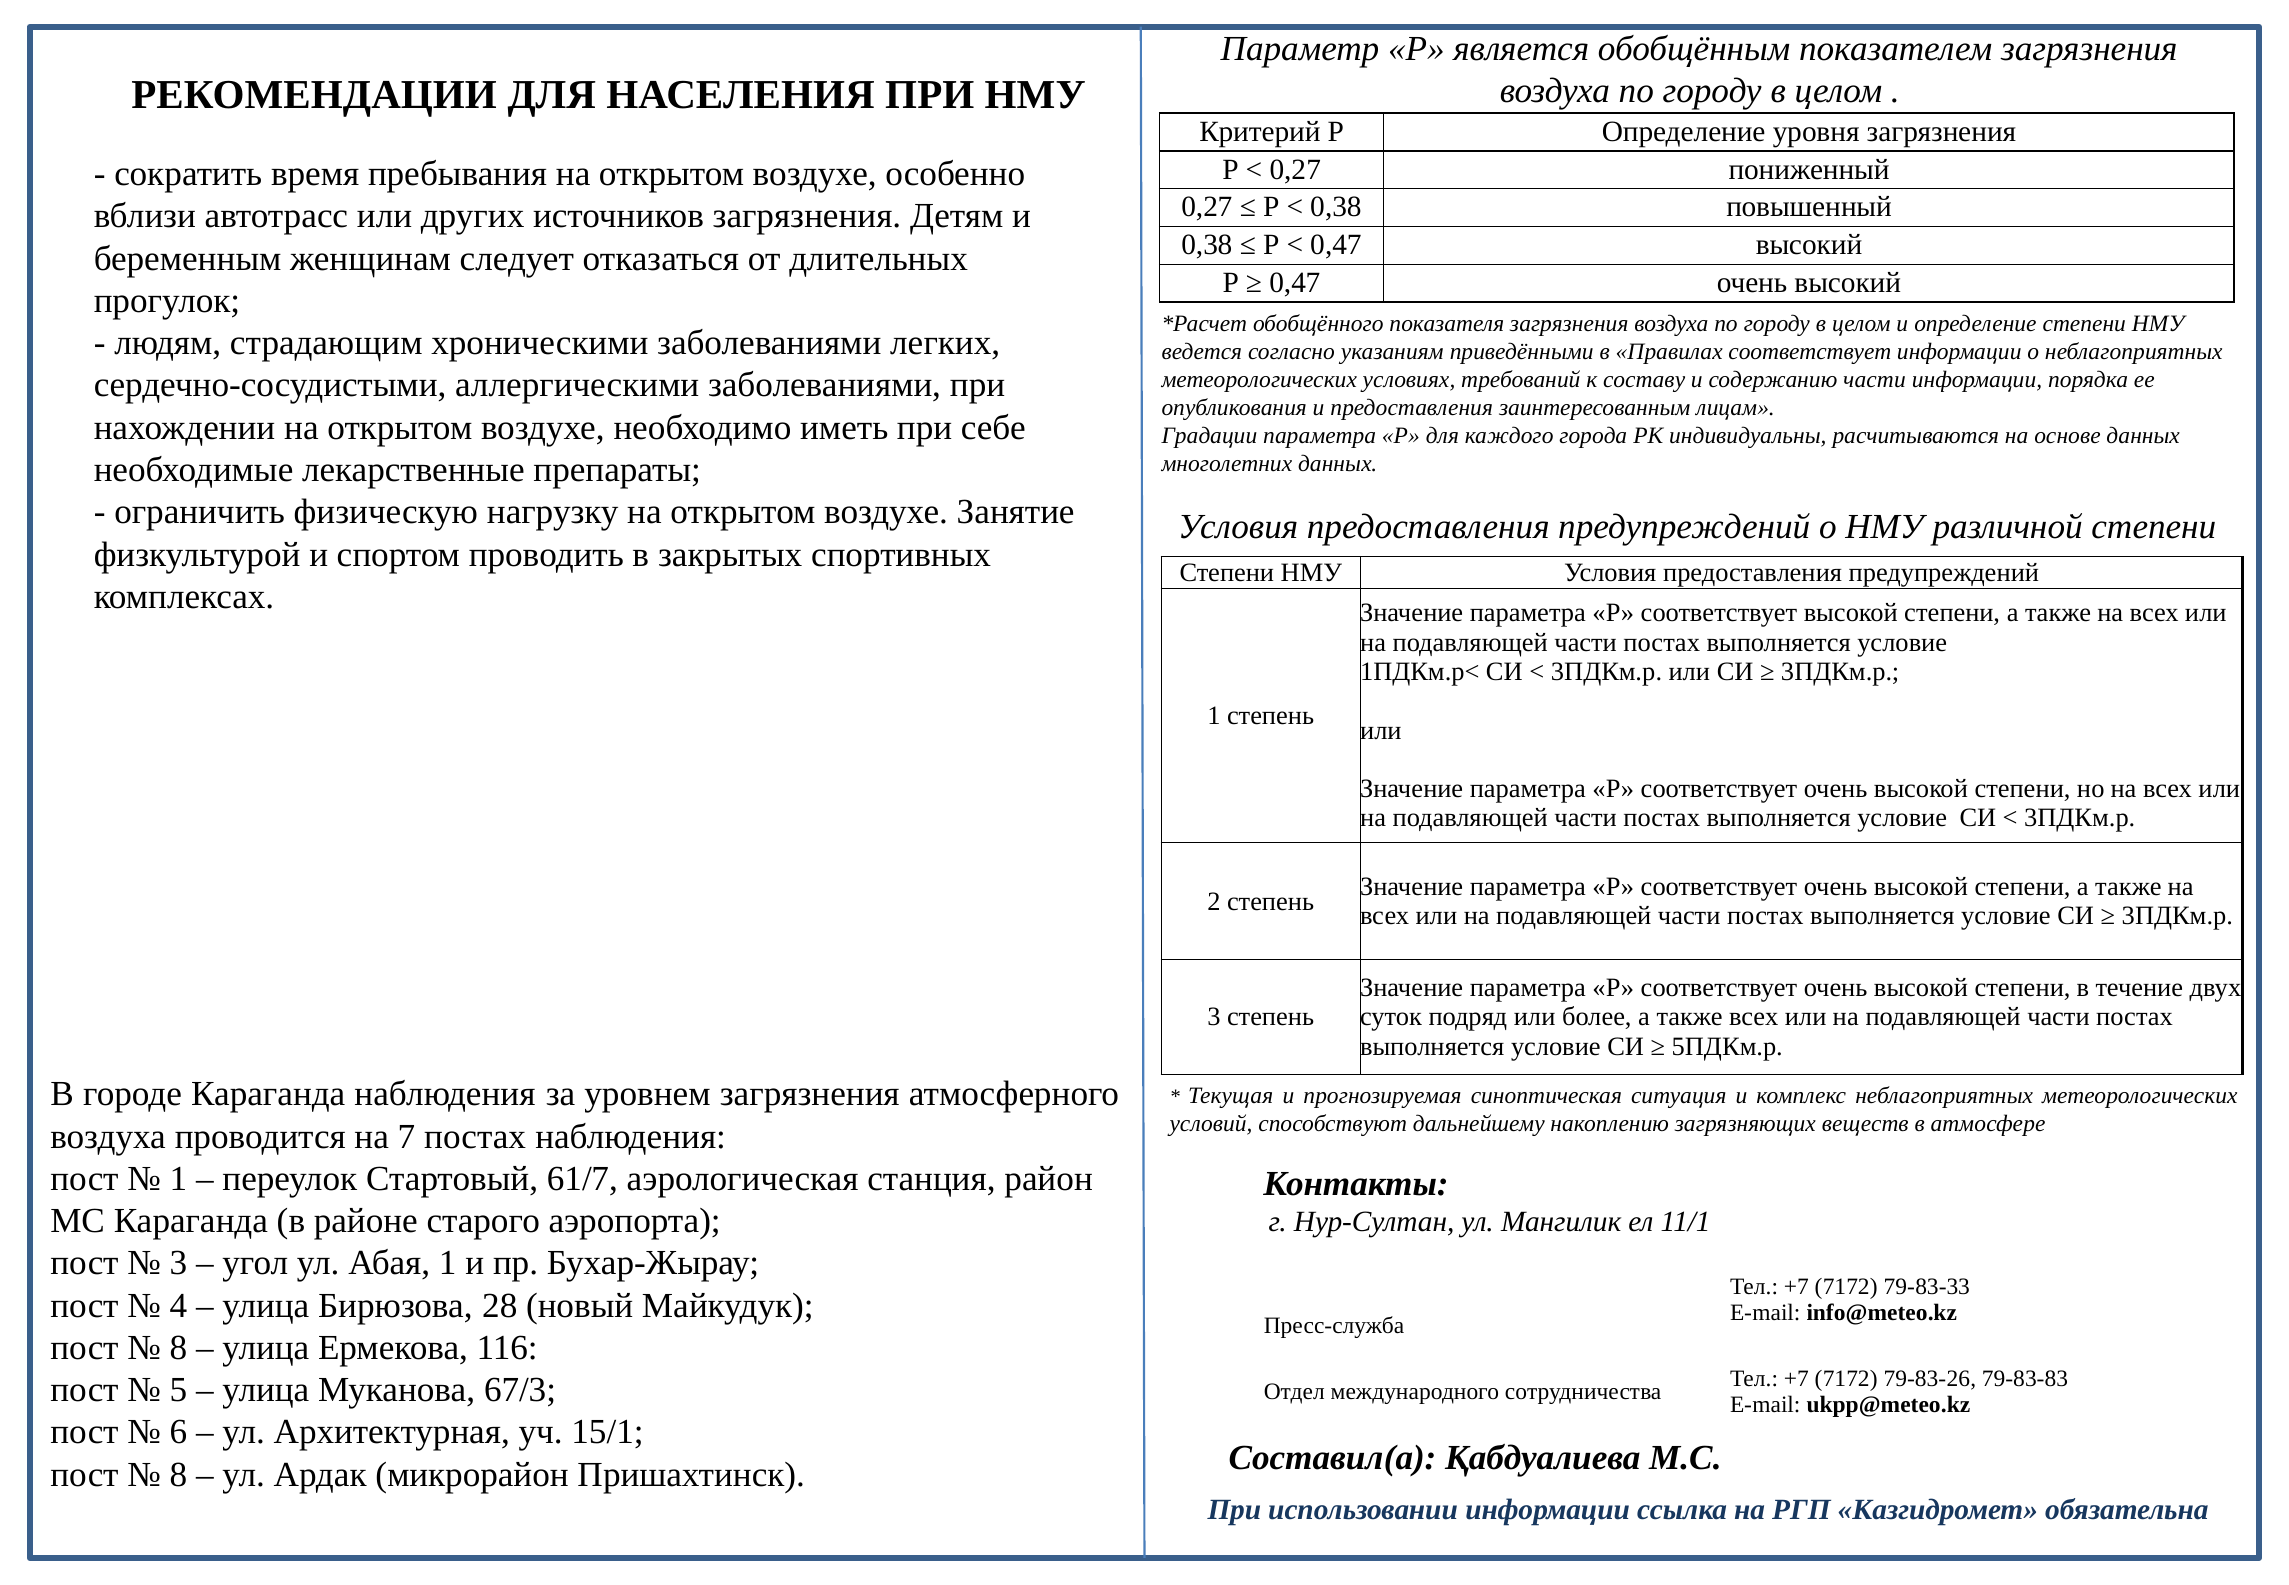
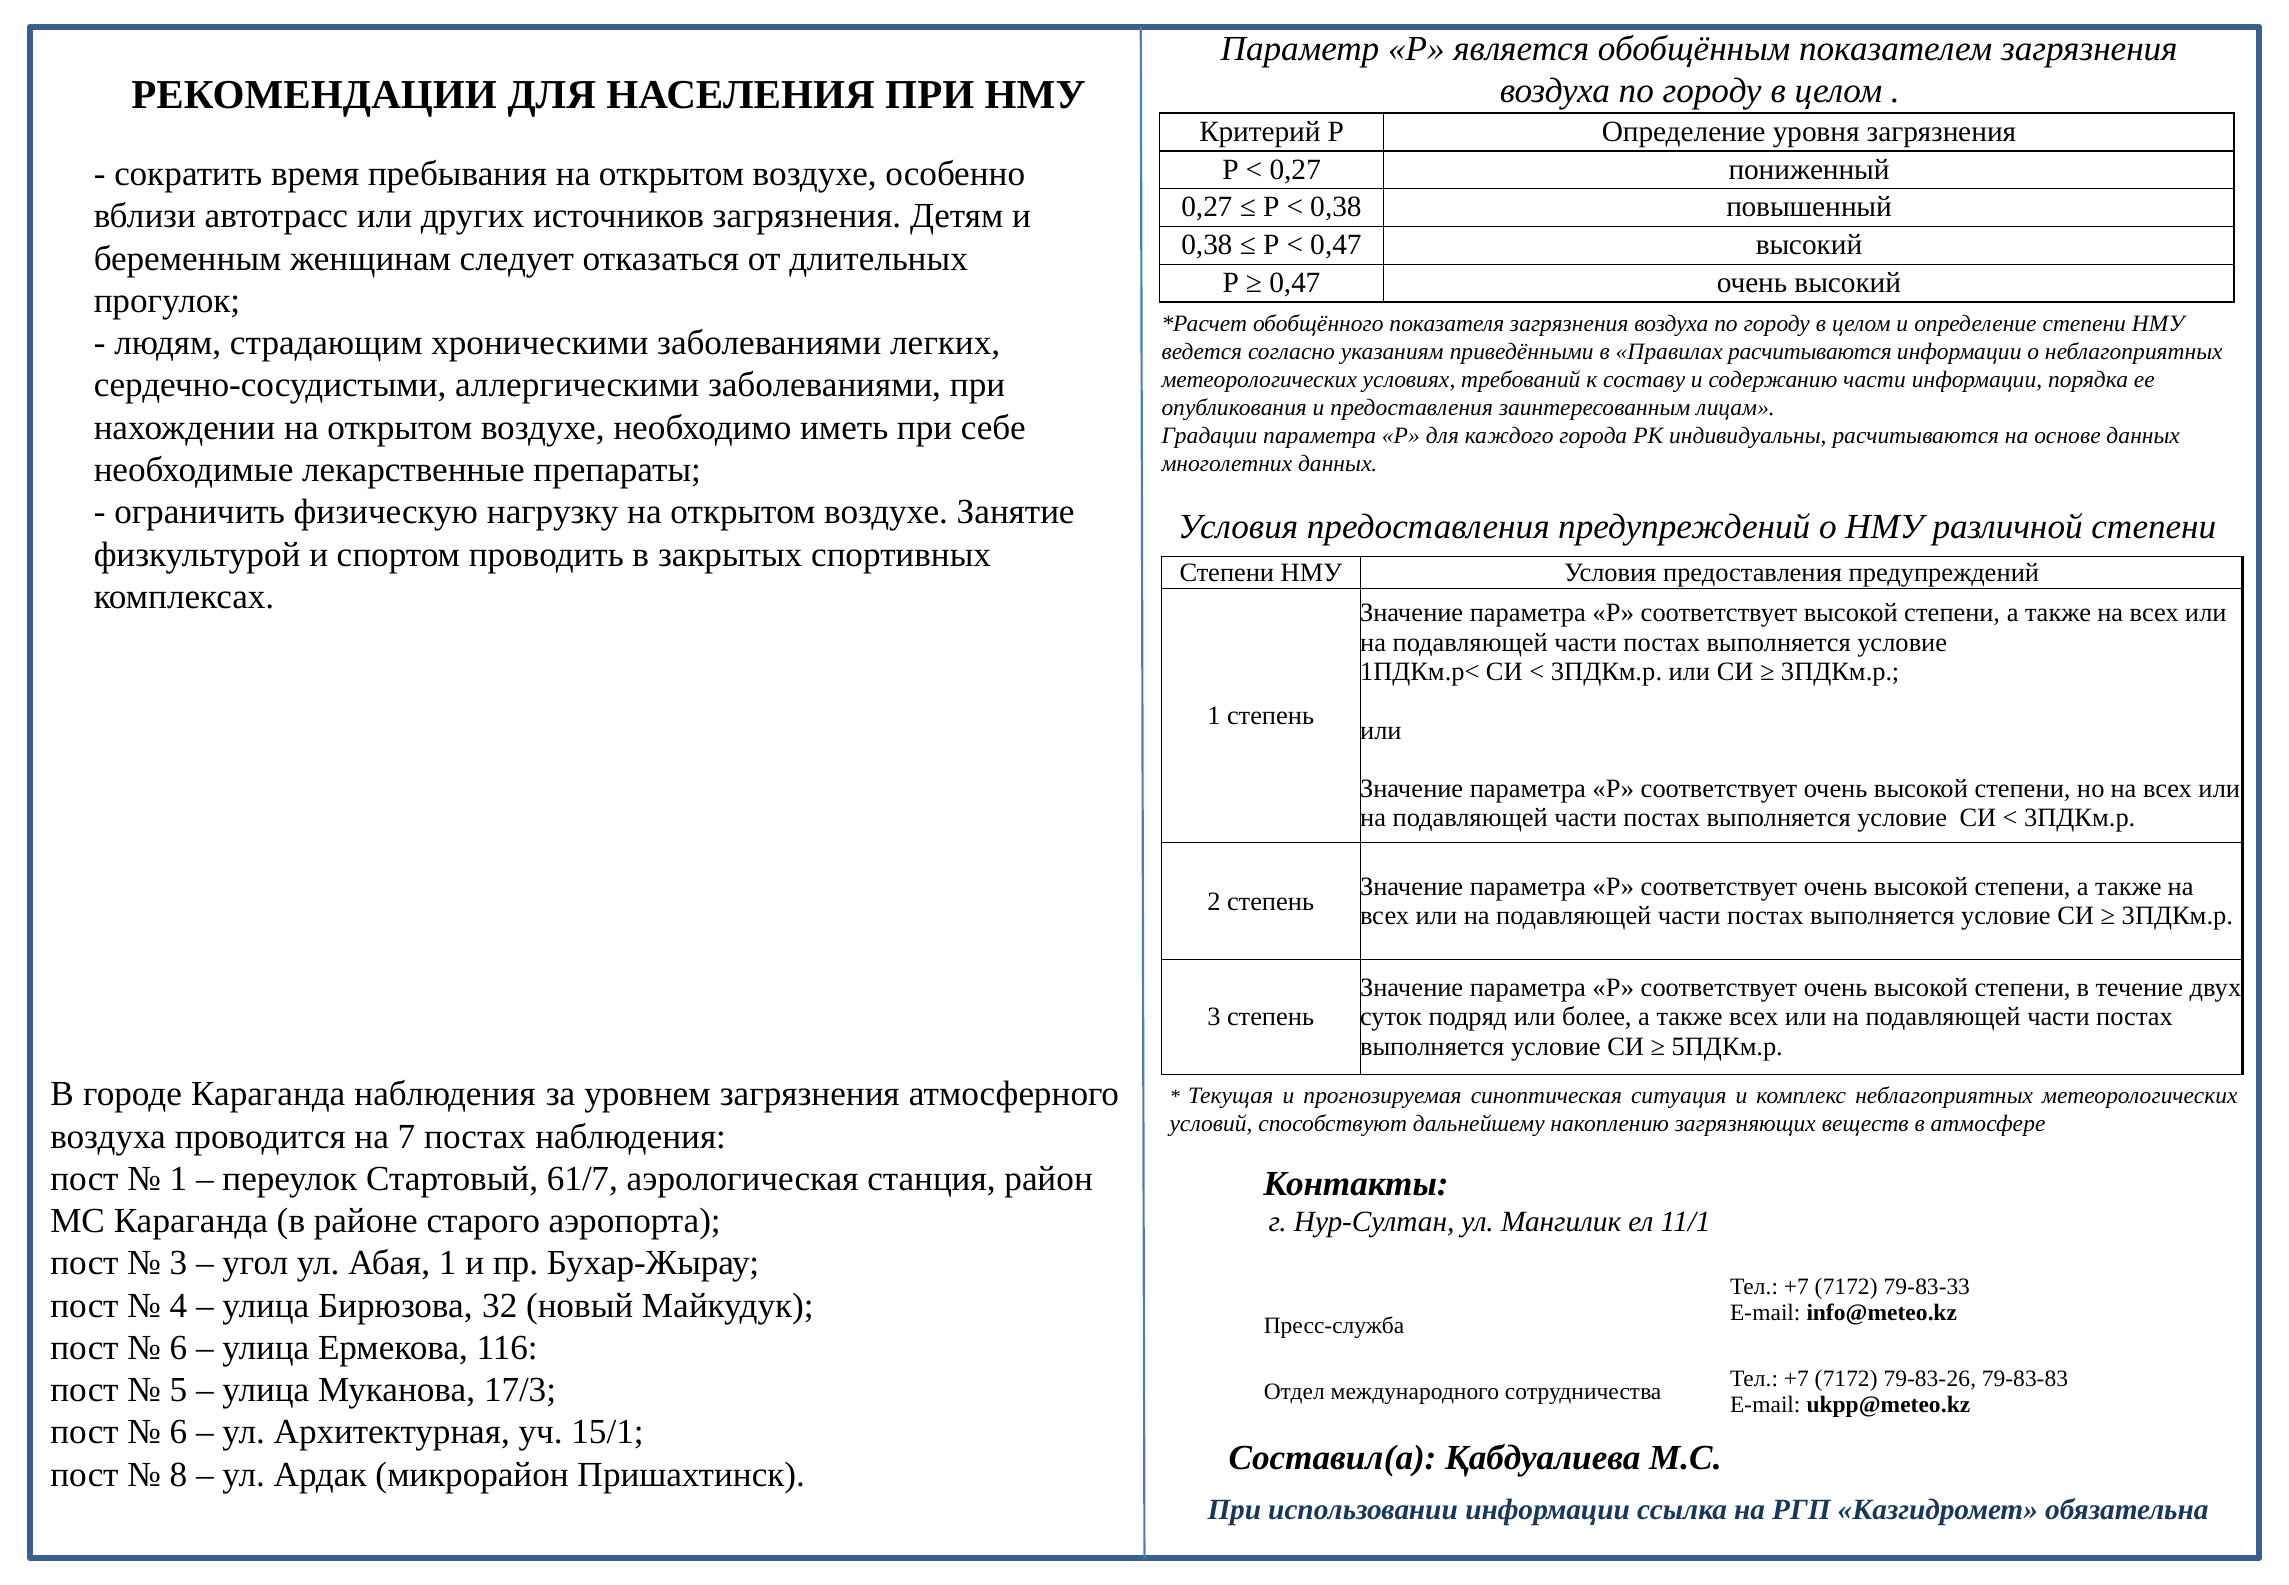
Правилах соответствует: соответствует -> расчитываются
28: 28 -> 32
8 at (178, 1347): 8 -> 6
67/3: 67/3 -> 17/3
